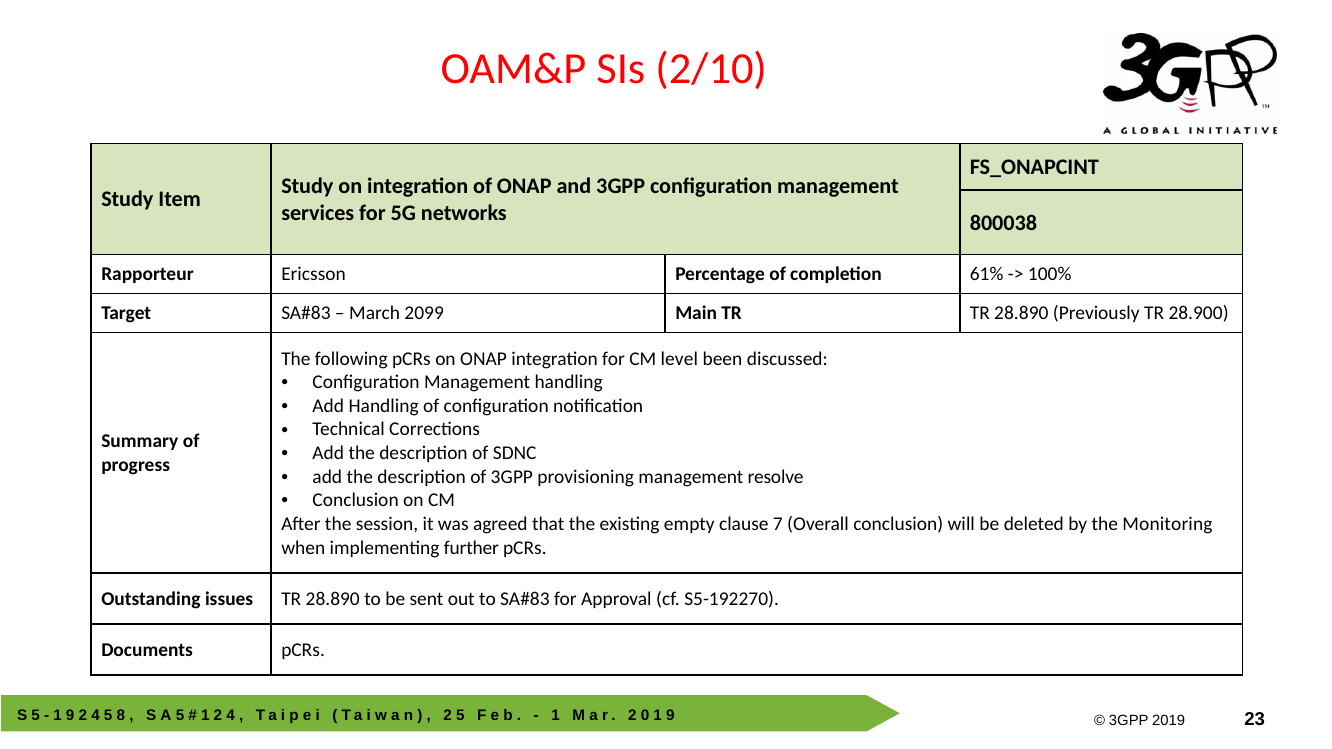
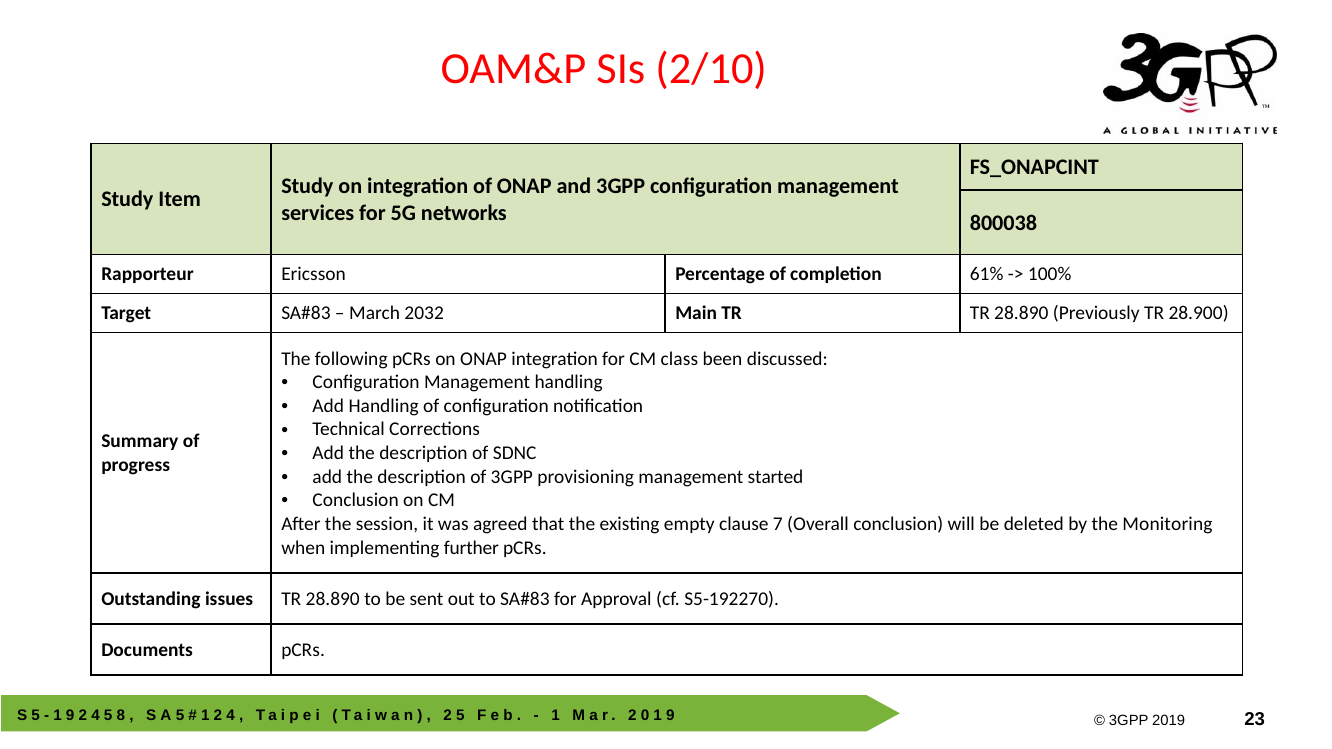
2099: 2099 -> 2032
level: level -> class
resolve: resolve -> started
